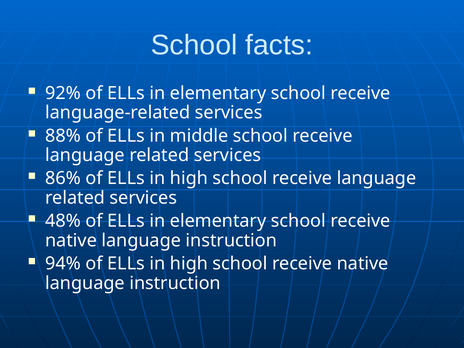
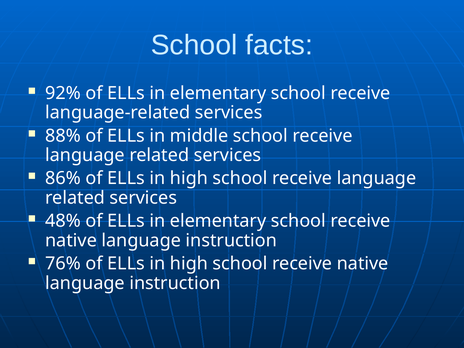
94%: 94% -> 76%
